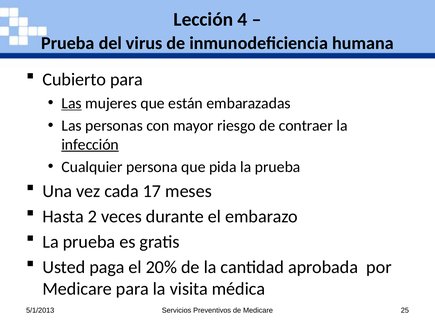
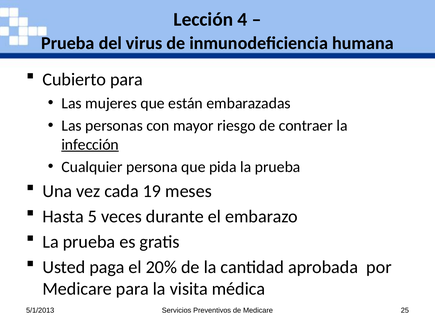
Las at (72, 103) underline: present -> none
17: 17 -> 19
2: 2 -> 5
